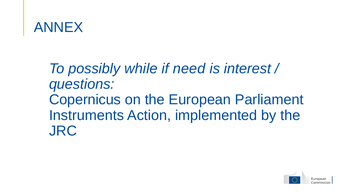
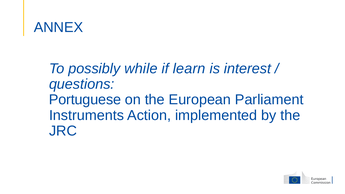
need: need -> learn
Copernicus: Copernicus -> Portuguese
